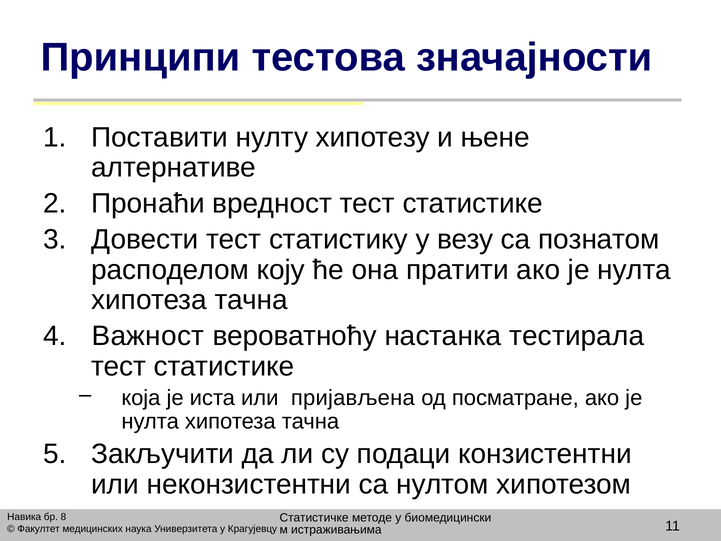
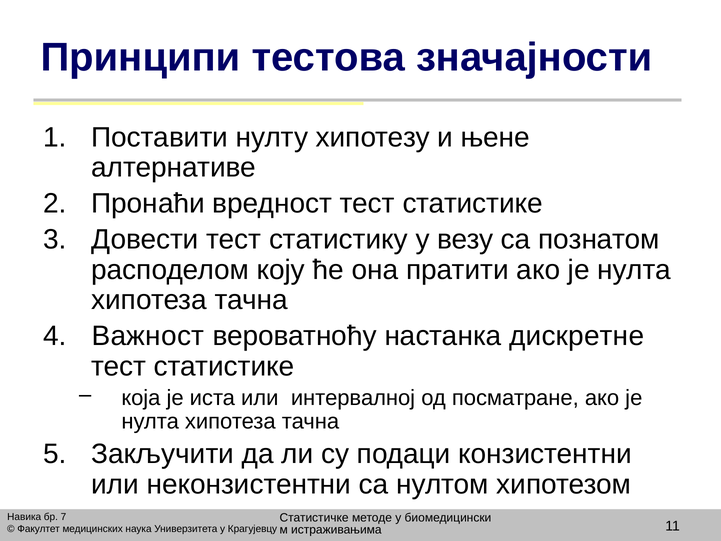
тестирала: тестирала -> дискретне
пријављена: пријављена -> интервалној
8: 8 -> 7
